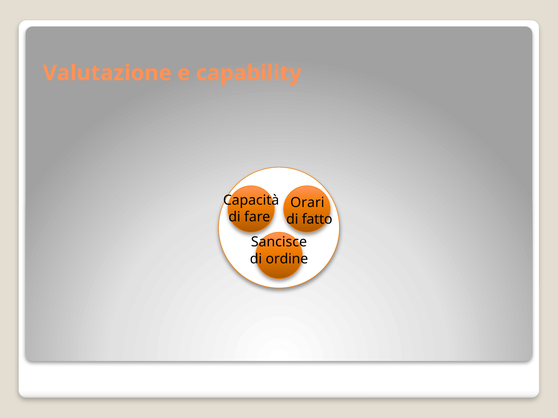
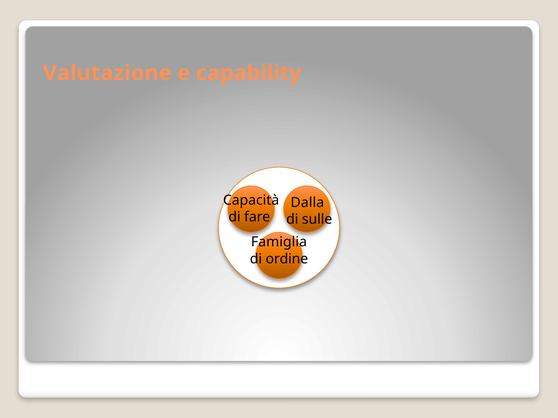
Orari: Orari -> Dalla
fatto: fatto -> sulle
Sancisce: Sancisce -> Famiglia
